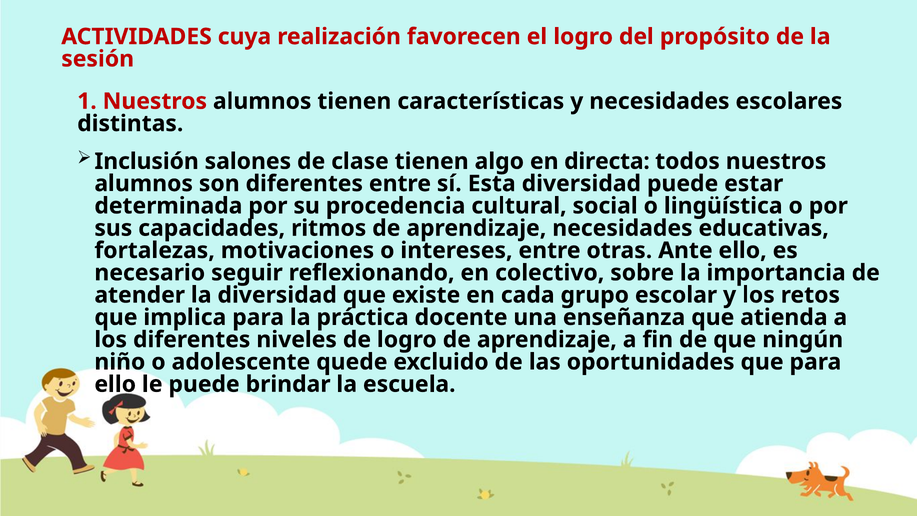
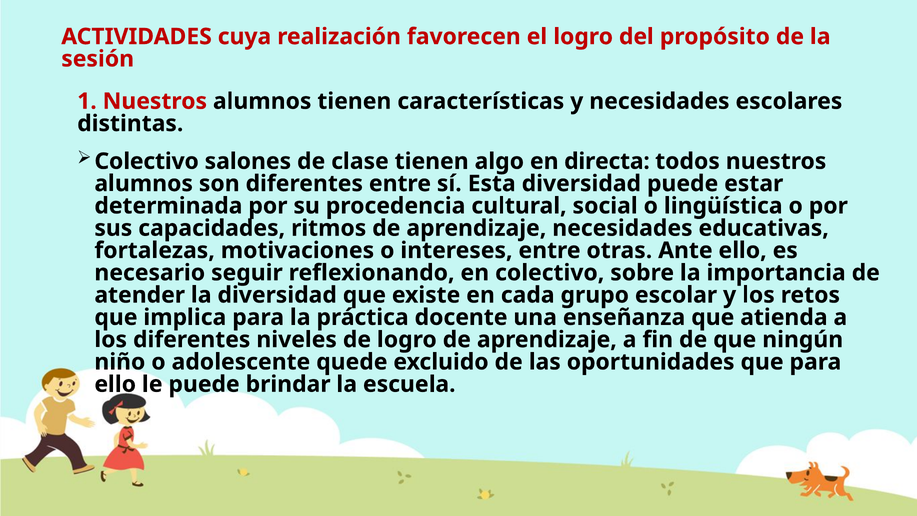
Inclusión at (147, 161): Inclusión -> Colectivo
